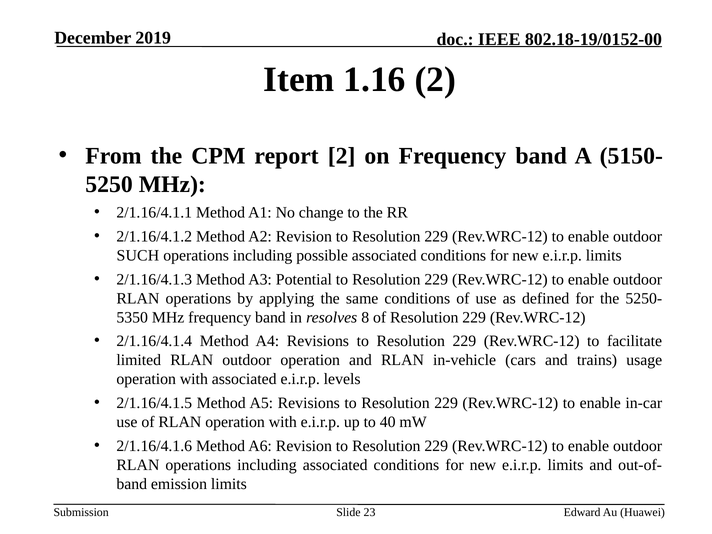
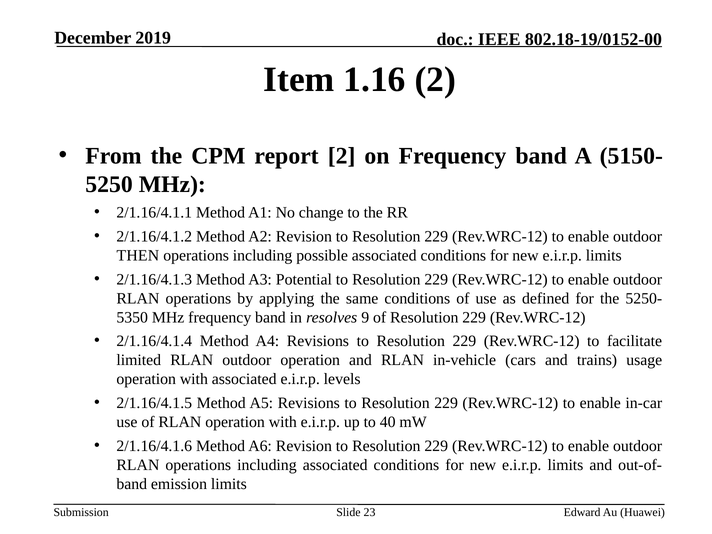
SUCH: SUCH -> THEN
8: 8 -> 9
